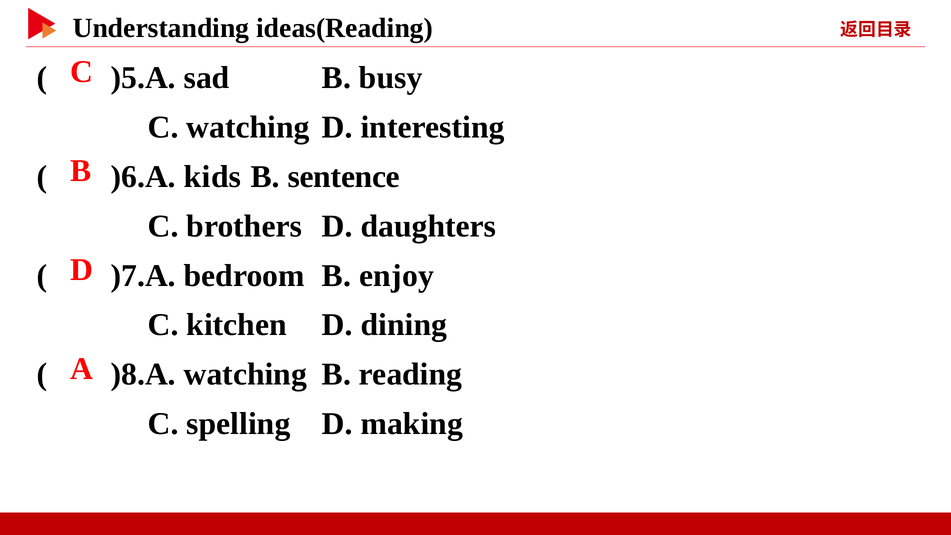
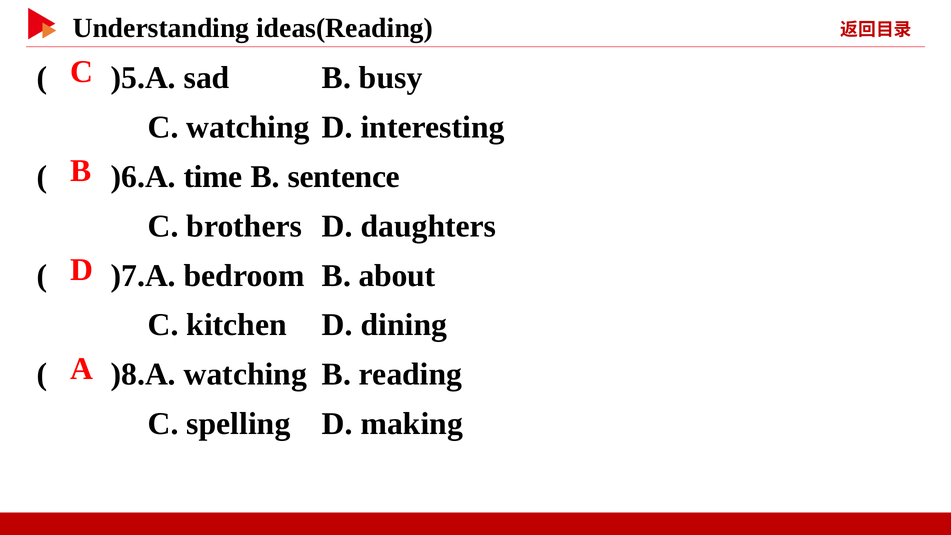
kids: kids -> time
enjoy: enjoy -> about
